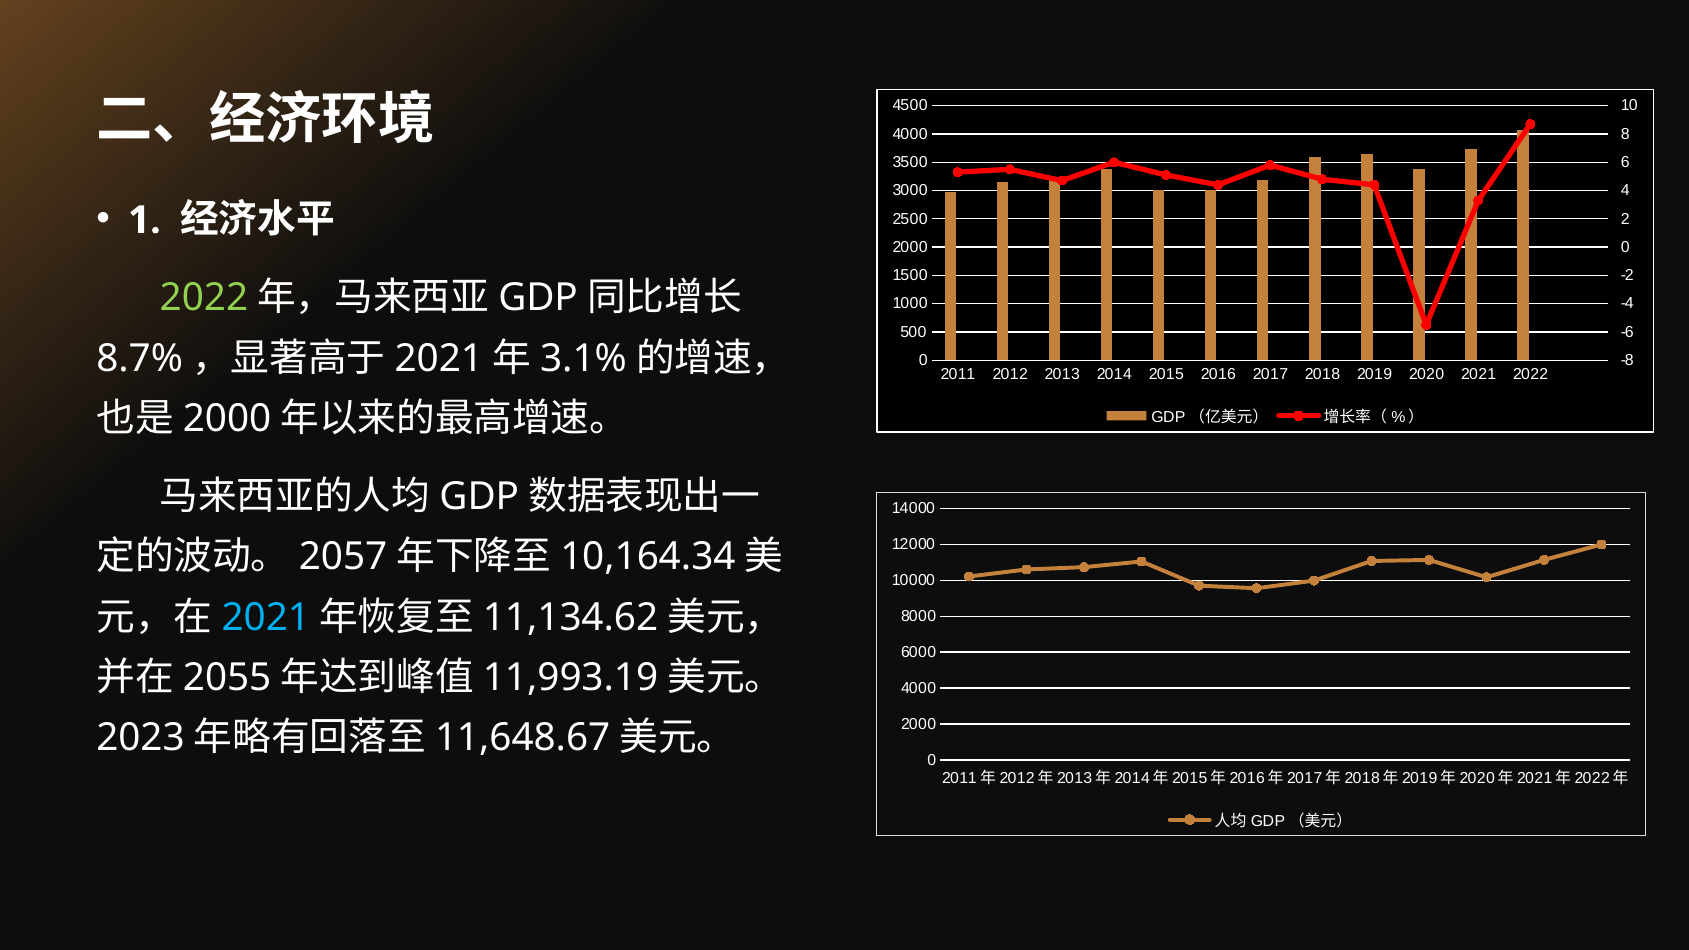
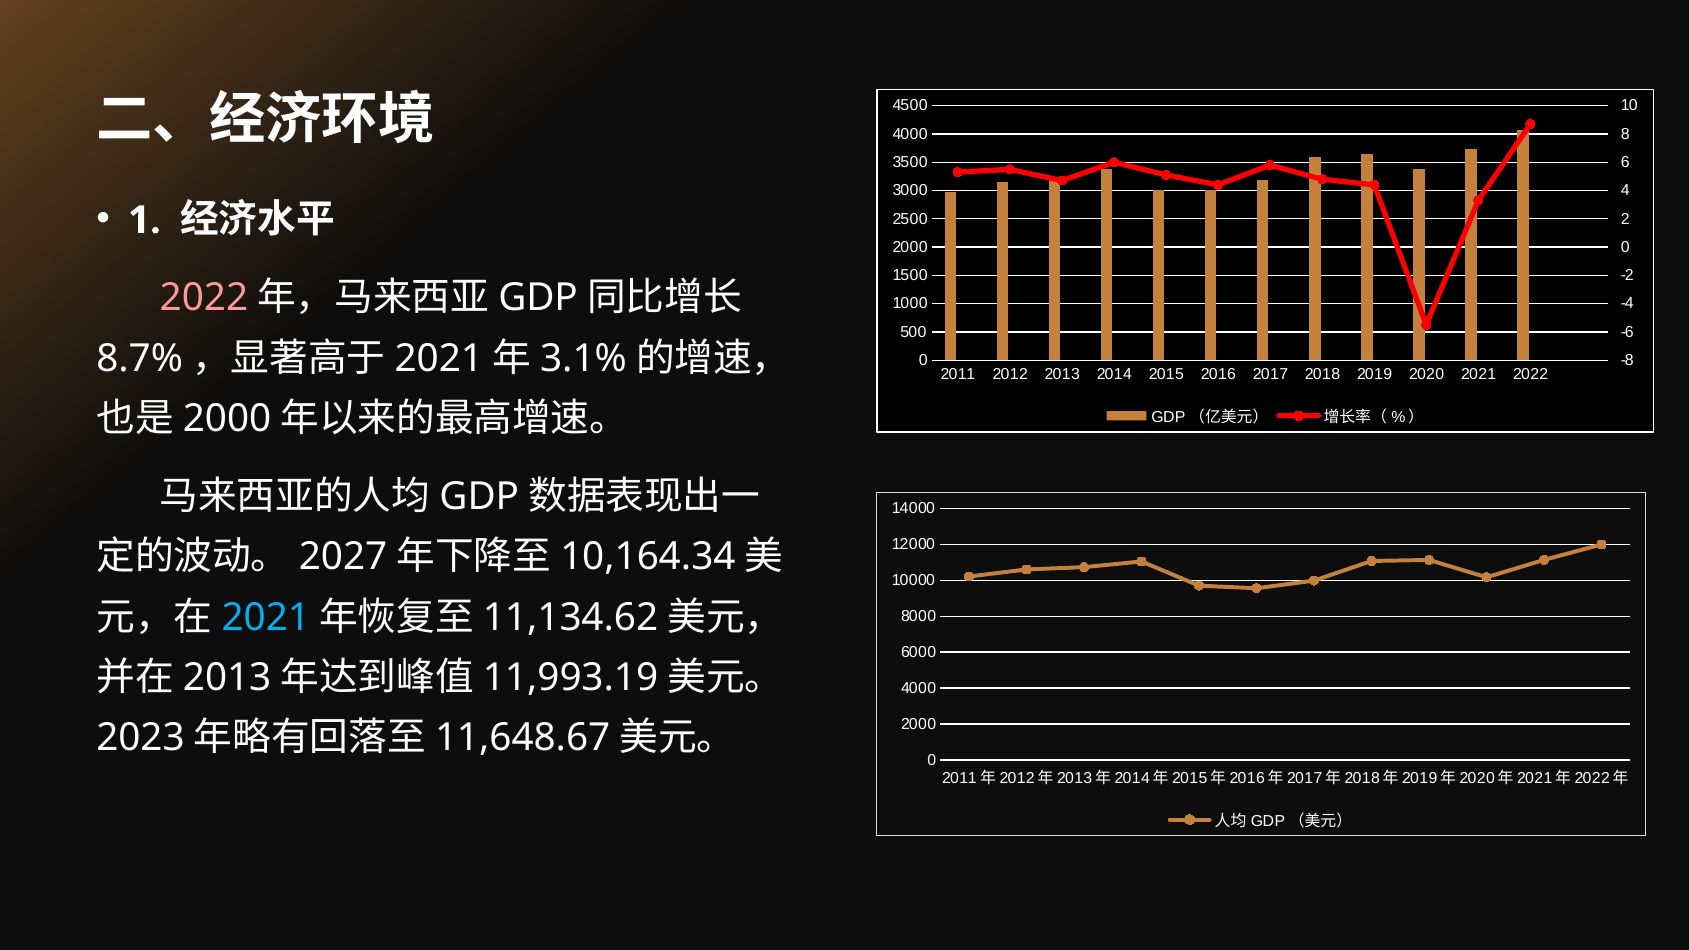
2022 at (204, 298) colour: light green -> pink
2057: 2057 -> 2027
2055 at (227, 678): 2055 -> 2013
